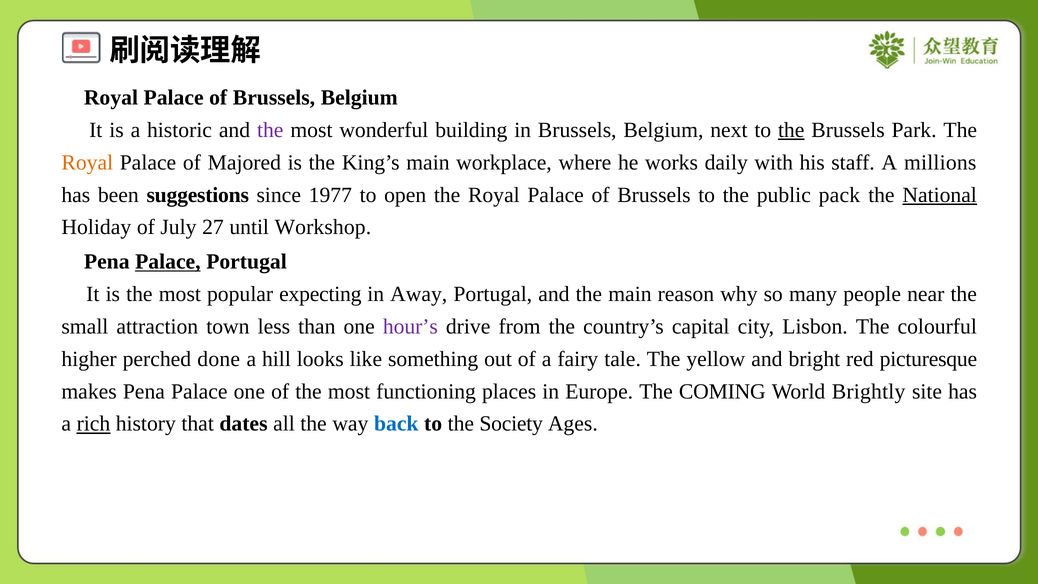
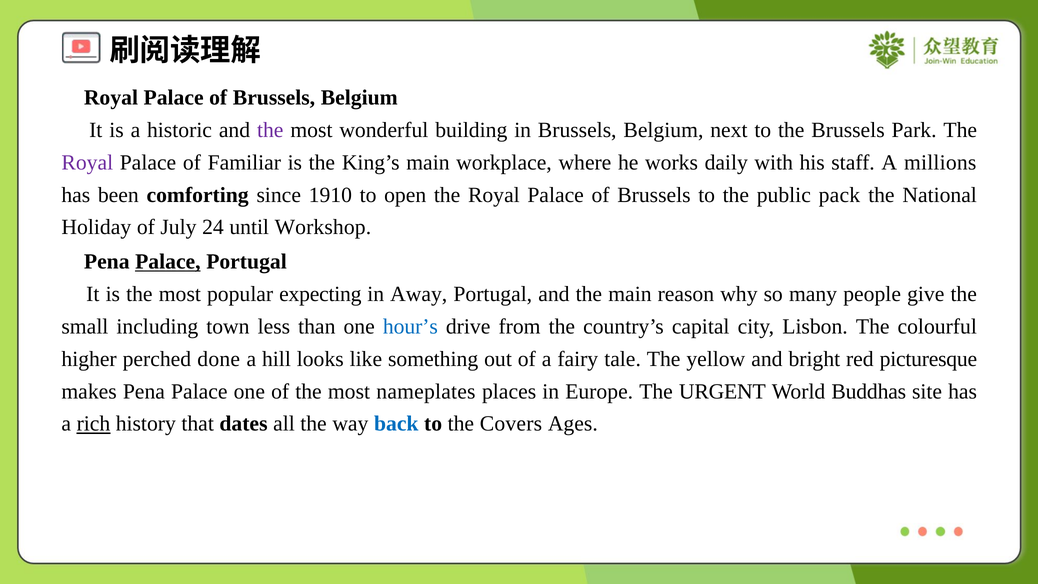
the at (791, 130) underline: present -> none
Royal at (87, 162) colour: orange -> purple
Majored: Majored -> Familiar
suggestions: suggestions -> comforting
1977: 1977 -> 1910
National underline: present -> none
27: 27 -> 24
near: near -> give
attraction: attraction -> including
hour’s colour: purple -> blue
functioning: functioning -> nameplates
COMING: COMING -> URGENT
Brightly: Brightly -> Buddhas
Society: Society -> Covers
